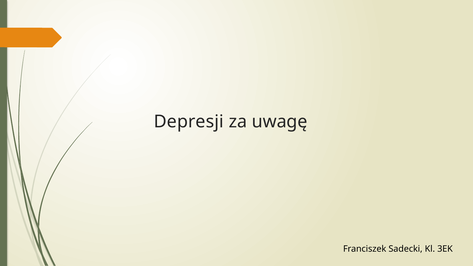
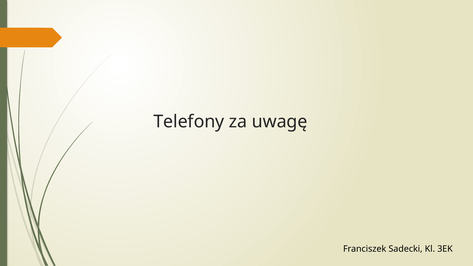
Depresji: Depresji -> Telefony
